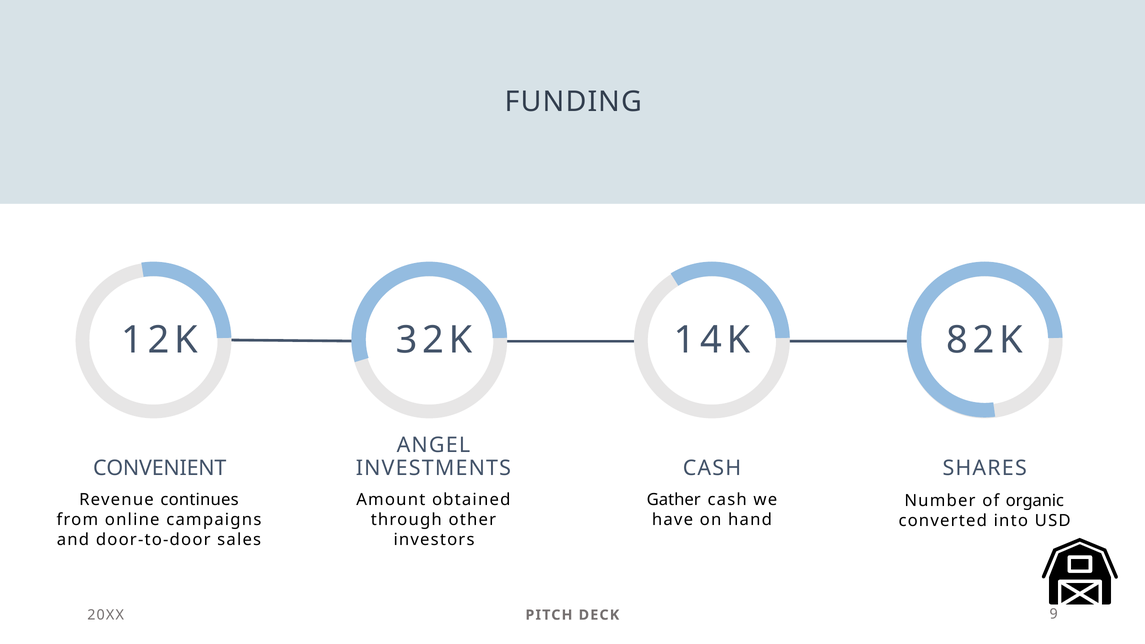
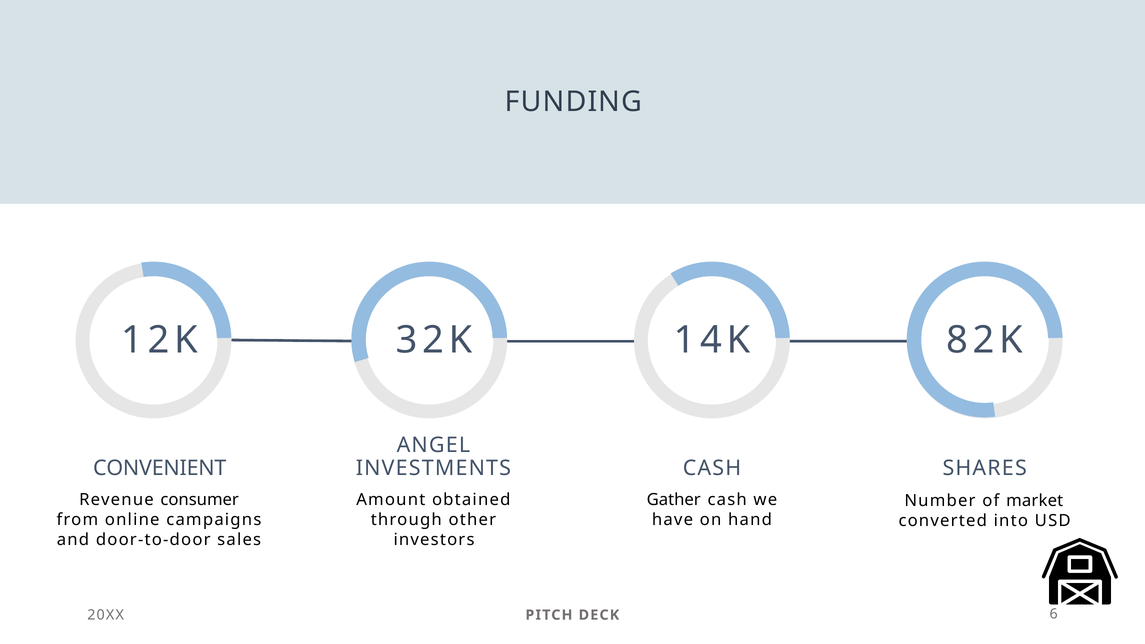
continues: continues -> consumer
organic: organic -> market
9: 9 -> 6
